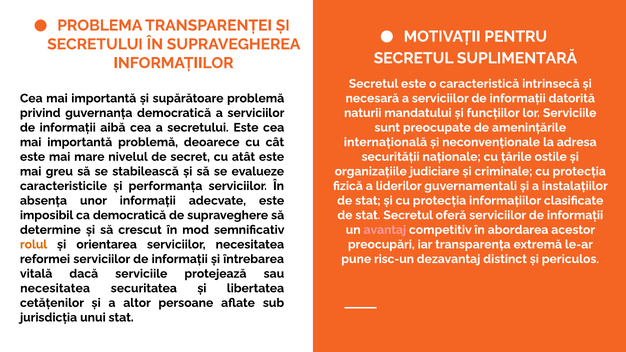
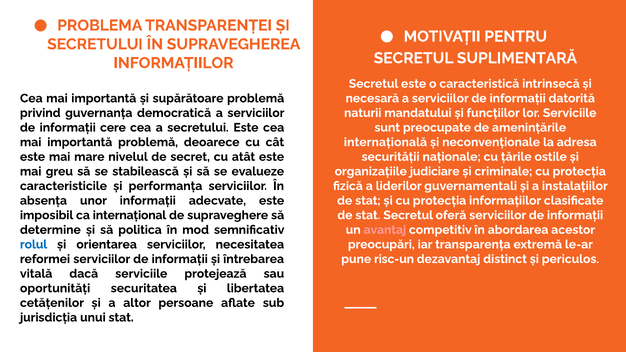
aibă: aibă -> cere
ca democratică: democratică -> internațional
crescut: crescut -> politica
rolul colour: orange -> blue
necesitatea at (55, 288): necesitatea -> oportunități
